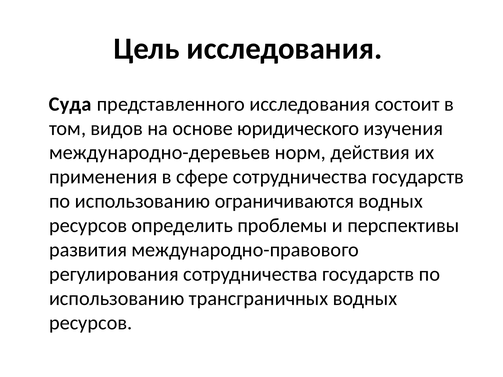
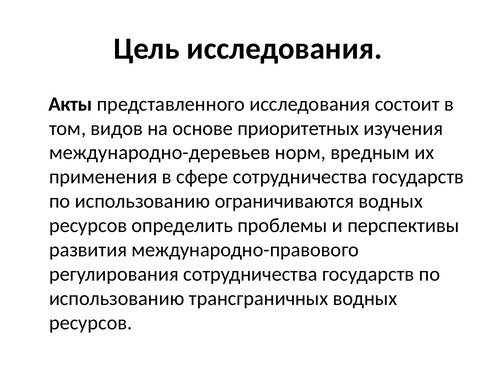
Суда: Суда -> Акты
юридического: юридического -> приоритетных
действия: действия -> вредным
